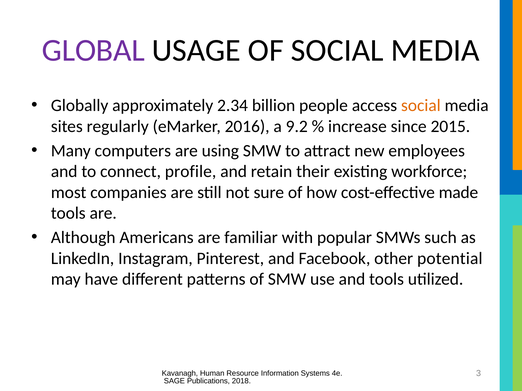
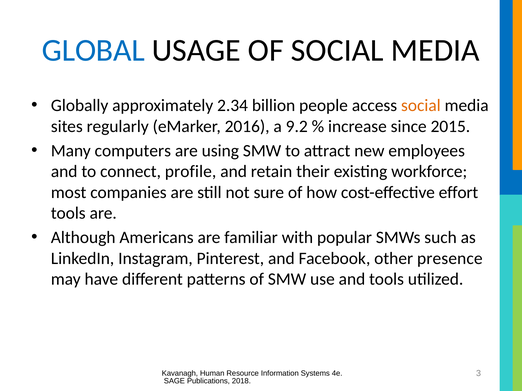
GLOBAL colour: purple -> blue
made: made -> effort
potential: potential -> presence
